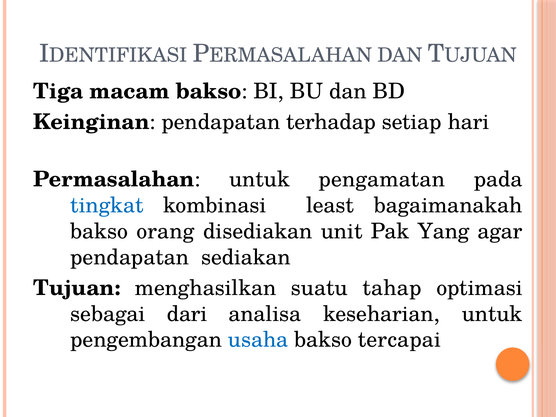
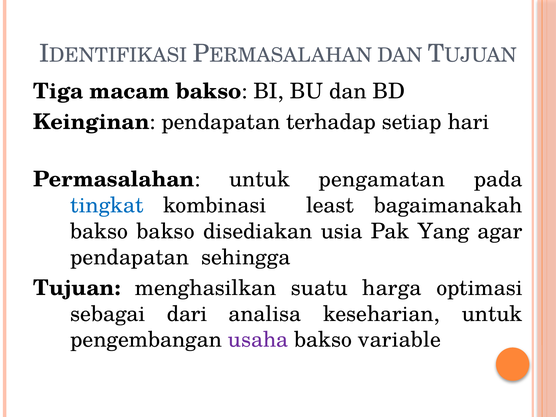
bakso orang: orang -> bakso
unit: unit -> usia
sediakan: sediakan -> sehingga
tahap: tahap -> harga
usaha colour: blue -> purple
tercapai: tercapai -> variable
